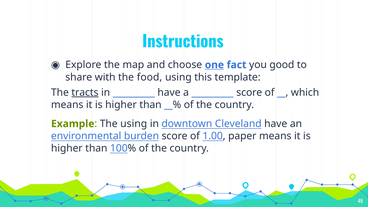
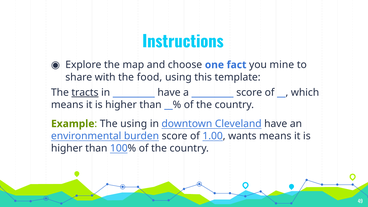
one underline: present -> none
good: good -> mine
paper: paper -> wants
